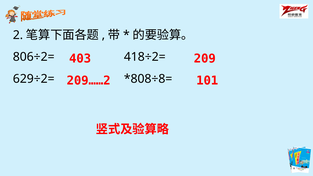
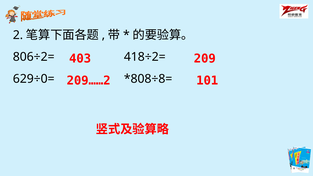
629÷2=: 629÷2= -> 629÷0=
